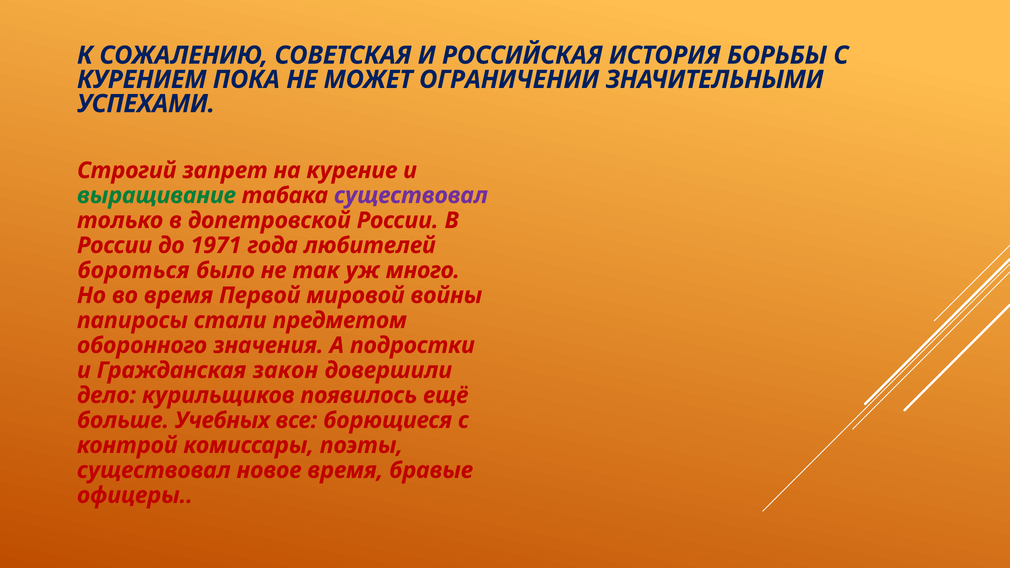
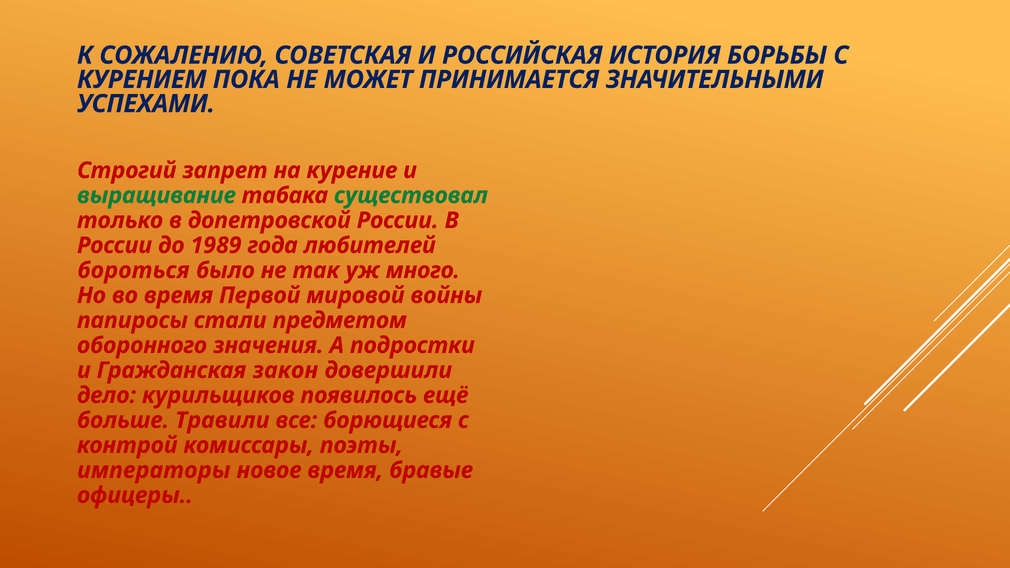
ОГРАНИЧЕНИИ: ОГРАНИЧЕНИИ -> ПРИНИМАЕТСЯ
существовал at (411, 195) colour: purple -> green
1971: 1971 -> 1989
Учебных: Учебных -> Травили
существовал at (154, 470): существовал -> императоры
